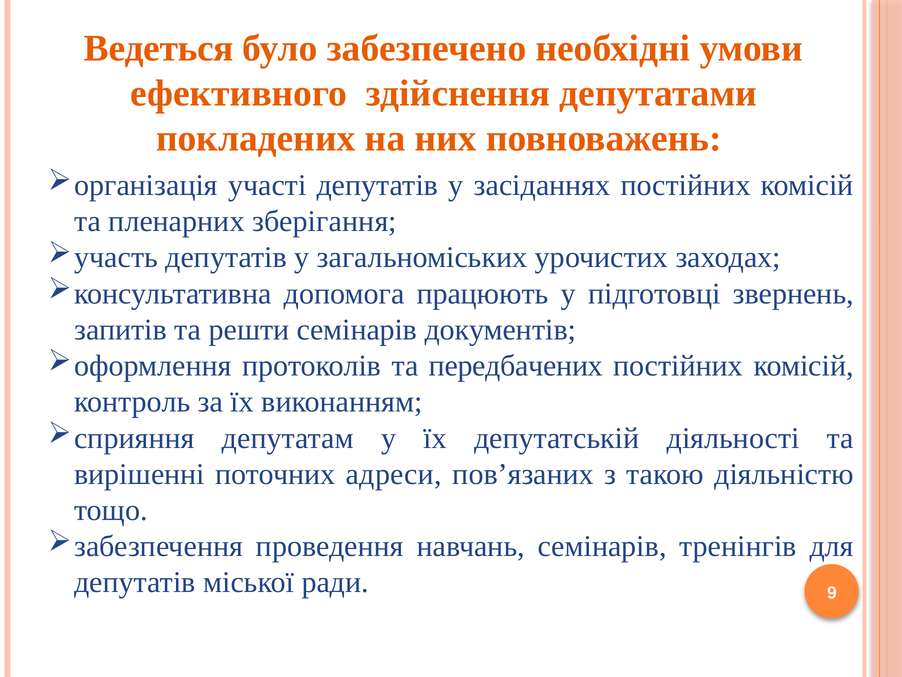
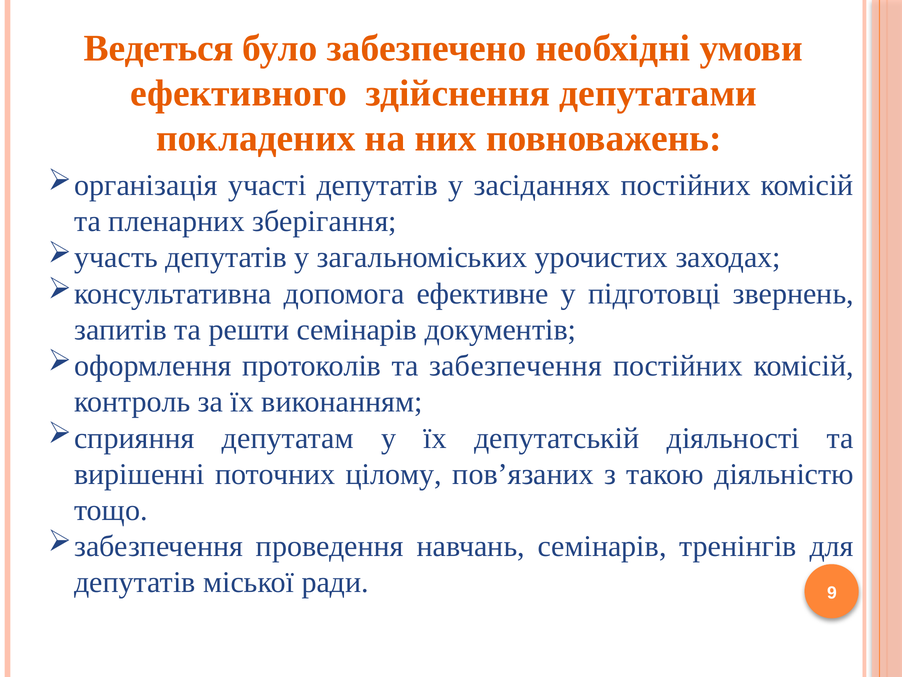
працюють: працюють -> ефективне
передбачених: передбачених -> забезпечення
адреси: адреси -> цілому
